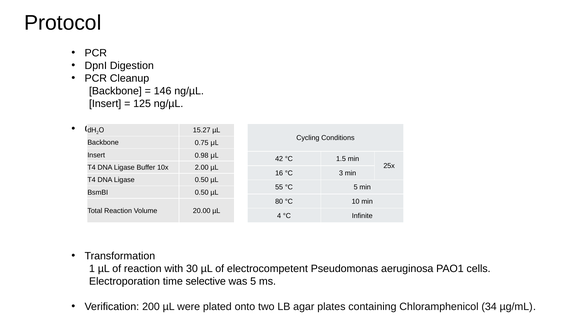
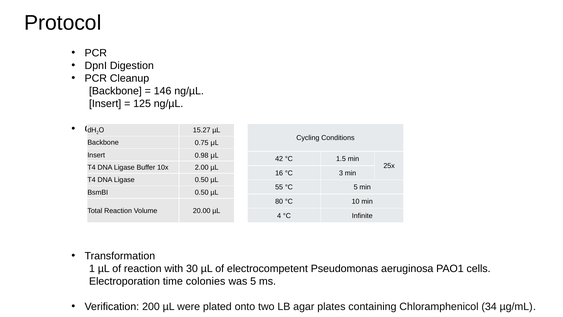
selective: selective -> colonies
